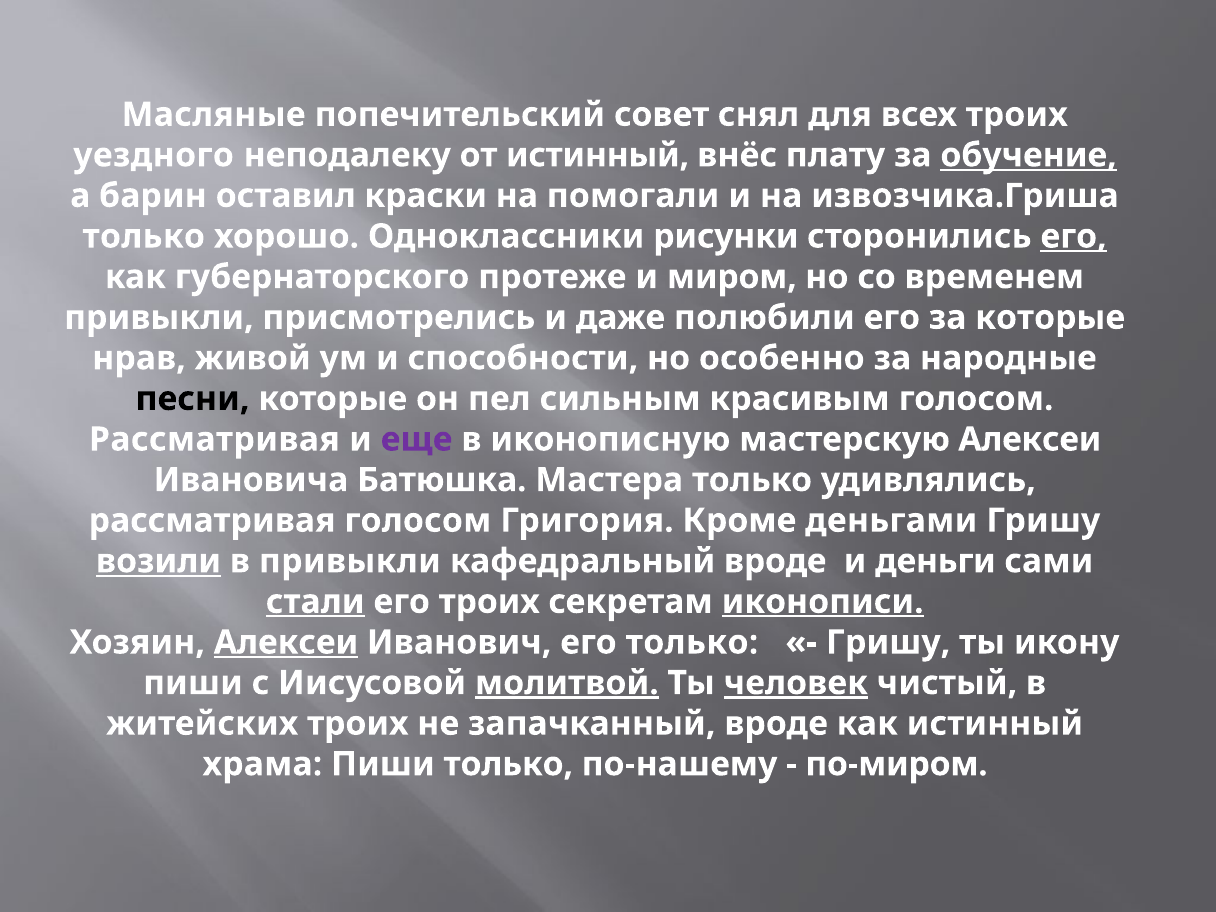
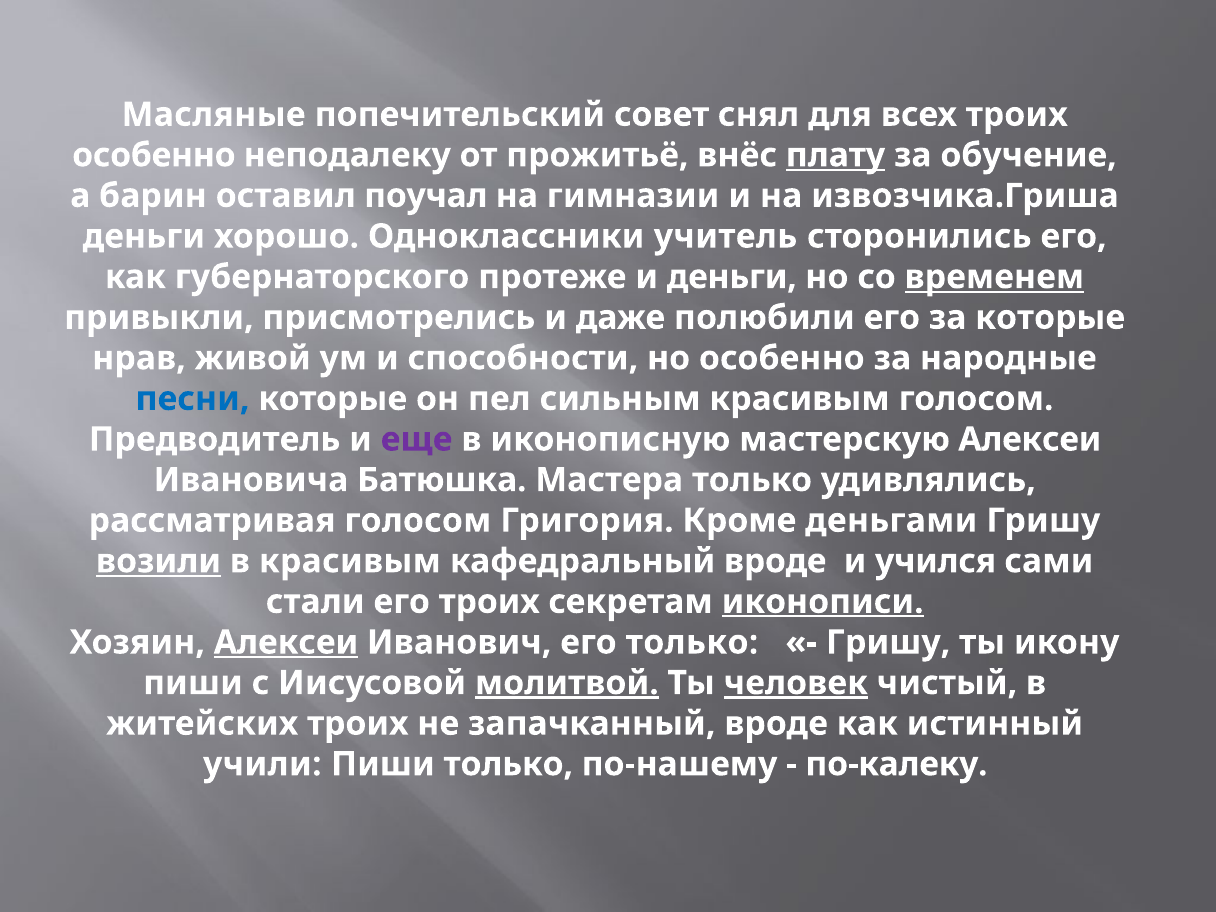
уездного at (154, 155): уездного -> особенно
от истинный: истинный -> прожитьё
плату underline: none -> present
обучение underline: present -> none
краски: краски -> поучал
помогали: помогали -> гимназии
только at (144, 236): только -> деньги
рисунки: рисунки -> учитель
его at (1074, 236) underline: present -> none
и миром: миром -> деньги
временем underline: none -> present
песни colour: black -> blue
Рассматривая at (214, 439): Рассматривая -> Предводитель
в привыкли: привыкли -> красивым
деньги: деньги -> учился
стали underline: present -> none
храма: храма -> учили
по-миром: по-миром -> по-калеку
